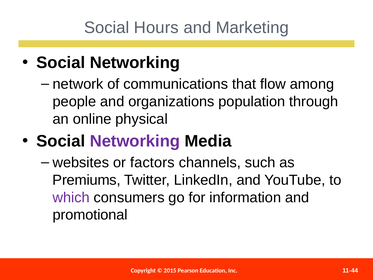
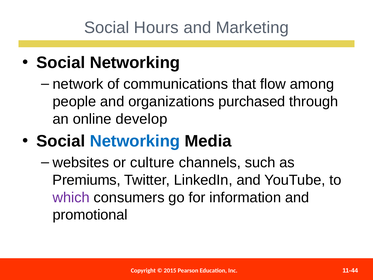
population: population -> purchased
physical: physical -> develop
Networking at (135, 141) colour: purple -> blue
factors: factors -> culture
